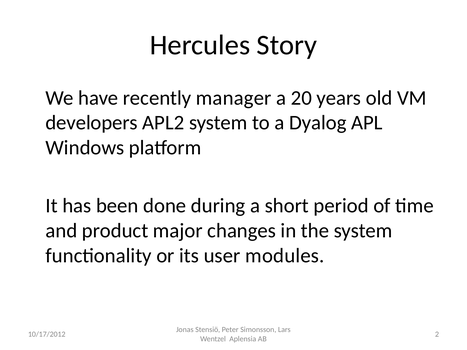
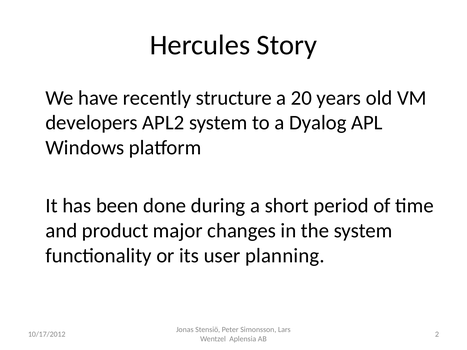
manager: manager -> structure
modules: modules -> planning
